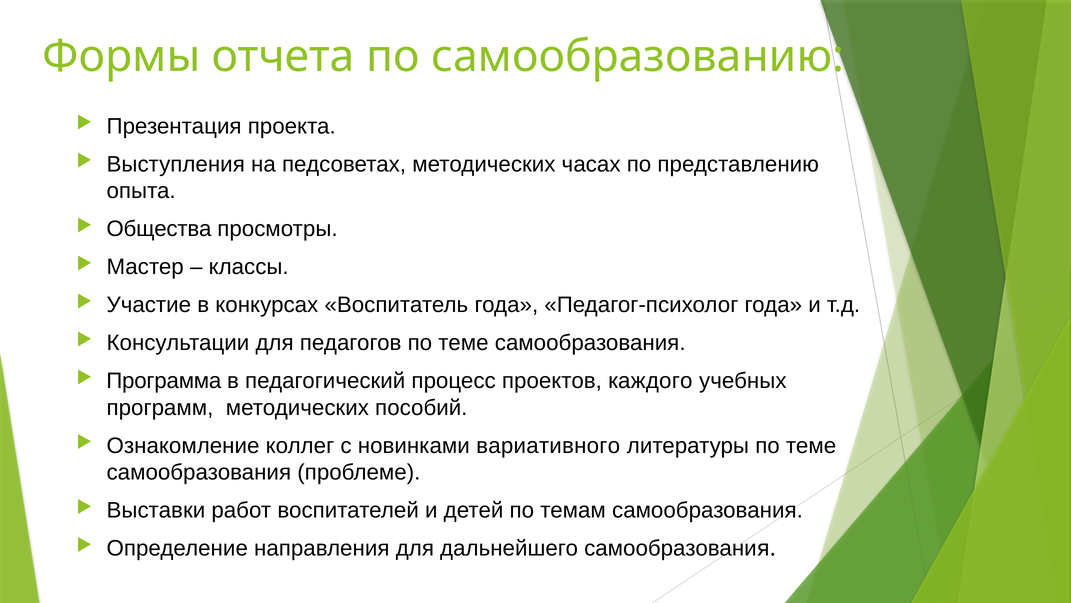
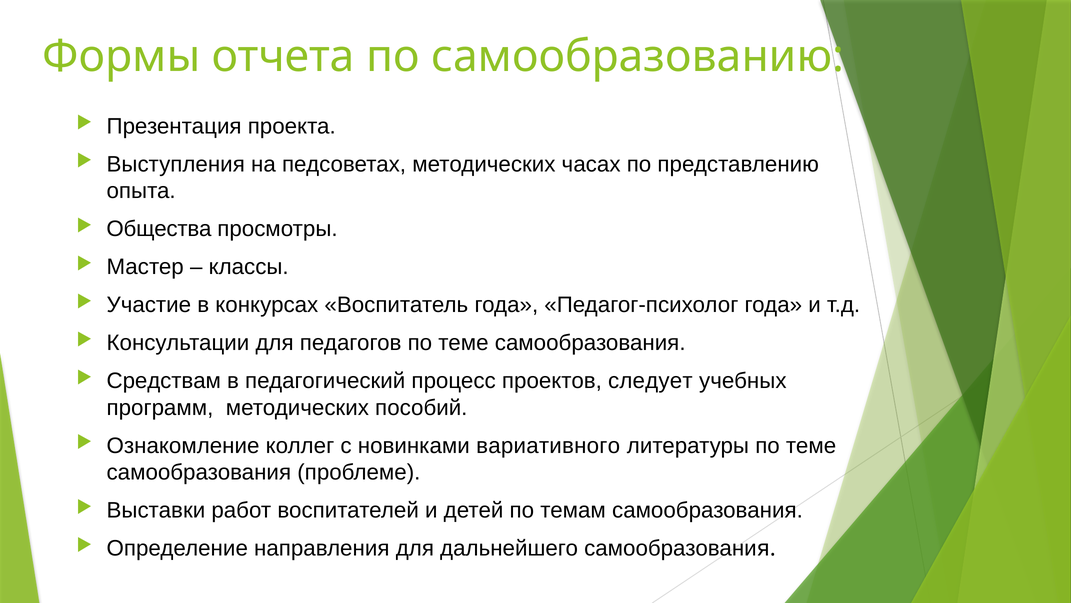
Программа: Программа -> Средствам
каждого: каждого -> следует
